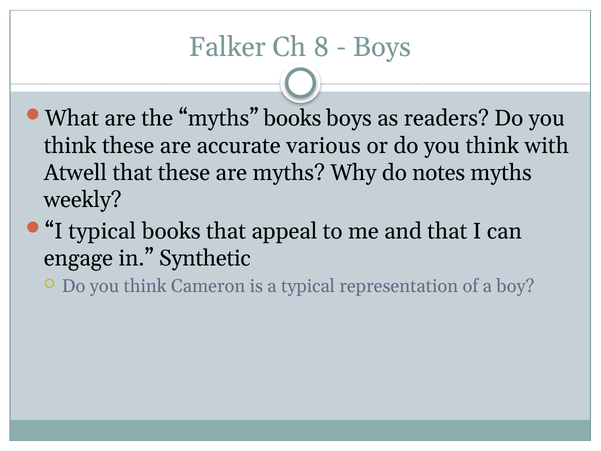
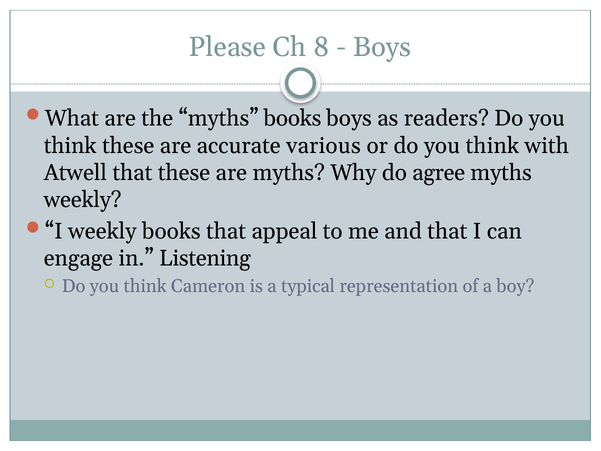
Falker: Falker -> Please
notes: notes -> agree
I typical: typical -> weekly
Synthetic: Synthetic -> Listening
